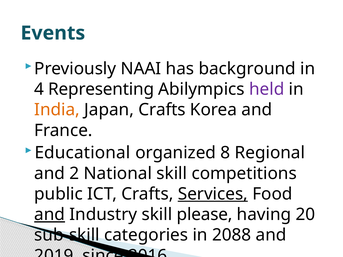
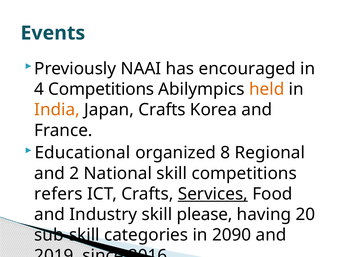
background: background -> encouraged
4 Representing: Representing -> Competitions
held colour: purple -> orange
public: public -> refers
and at (50, 215) underline: present -> none
2088: 2088 -> 2090
